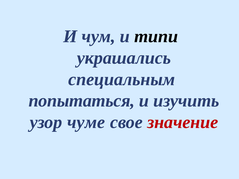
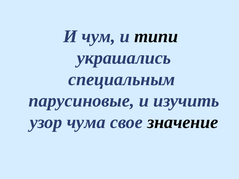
попытаться: попытаться -> парусиновые
чуме: чуме -> чума
значение colour: red -> black
